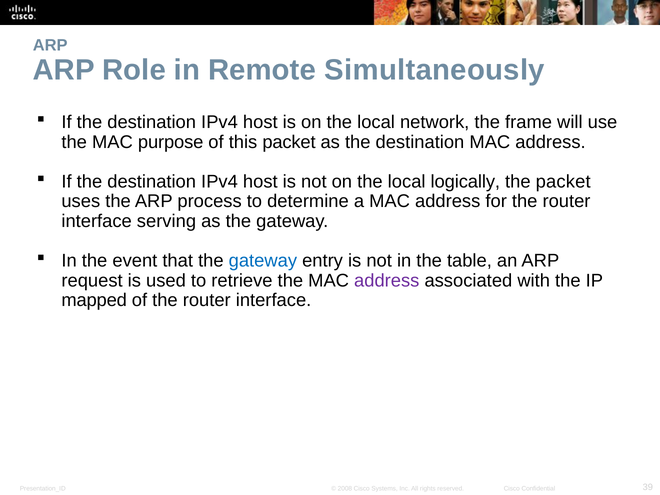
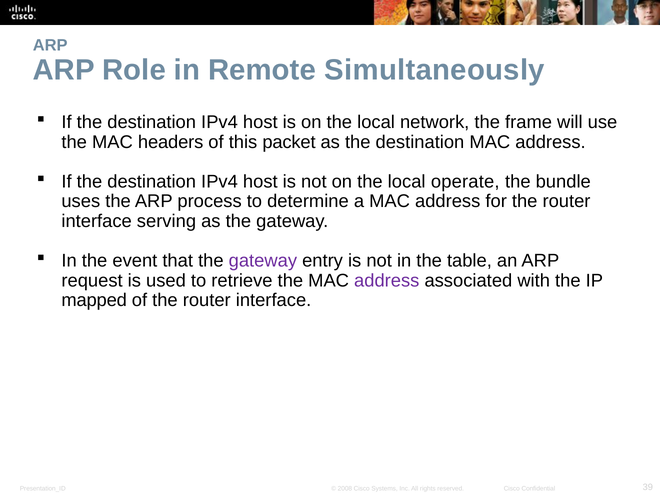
purpose: purpose -> headers
logically: logically -> operate
the packet: packet -> bundle
gateway at (263, 261) colour: blue -> purple
